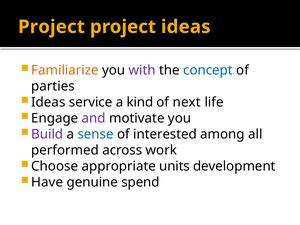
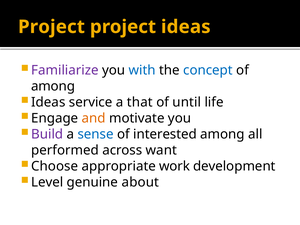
Familiarize colour: orange -> purple
with colour: purple -> blue
parties at (53, 86): parties -> among
kind: kind -> that
next: next -> until
and colour: purple -> orange
work: work -> want
units: units -> work
Have: Have -> Level
spend: spend -> about
